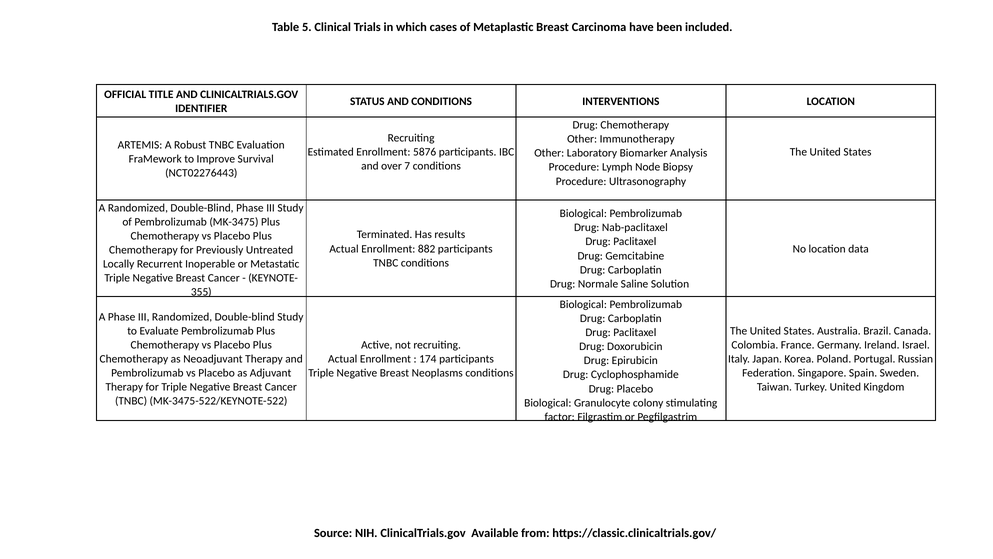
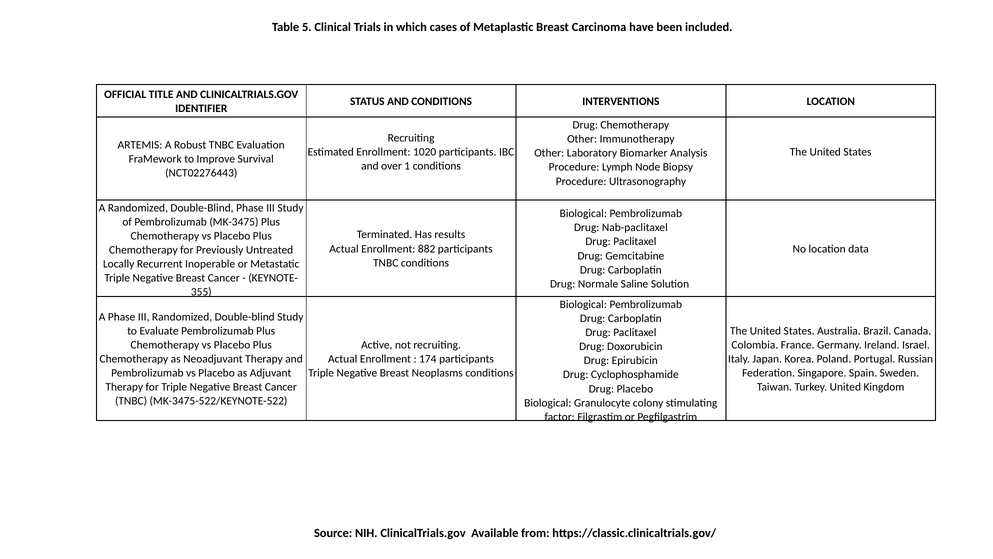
5876: 5876 -> 1020
7: 7 -> 1
